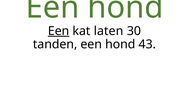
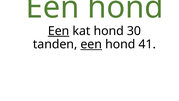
kat laten: laten -> hond
een at (91, 44) underline: none -> present
43: 43 -> 41
